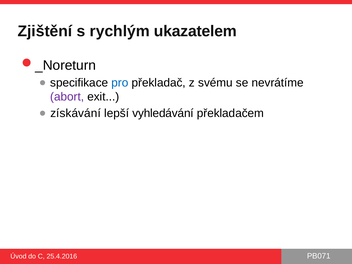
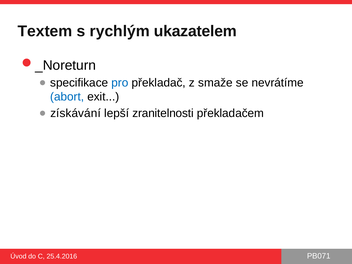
Zjištění: Zjištění -> Textem
svému: svému -> smaže
abort colour: purple -> blue
vyhledávání: vyhledávání -> zranitelnosti
